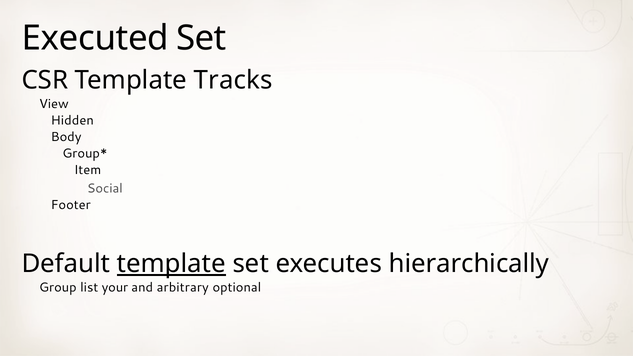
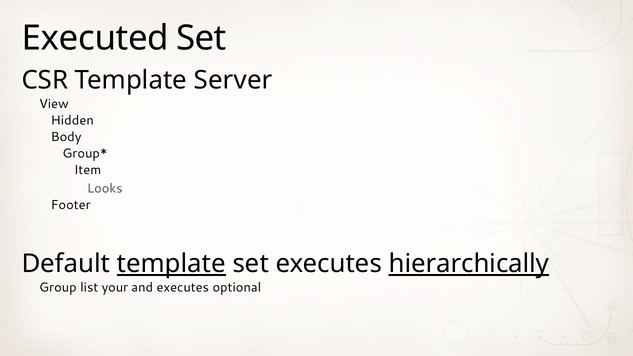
Tracks: Tracks -> Server
Social: Social -> Looks
hierarchically underline: none -> present
and arbitrary: arbitrary -> executes
